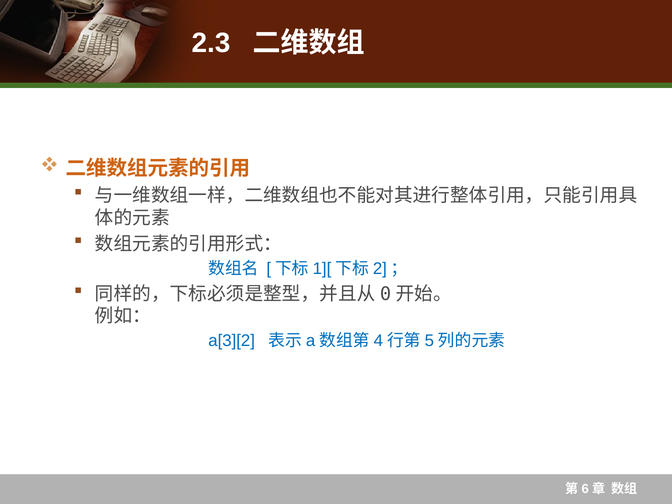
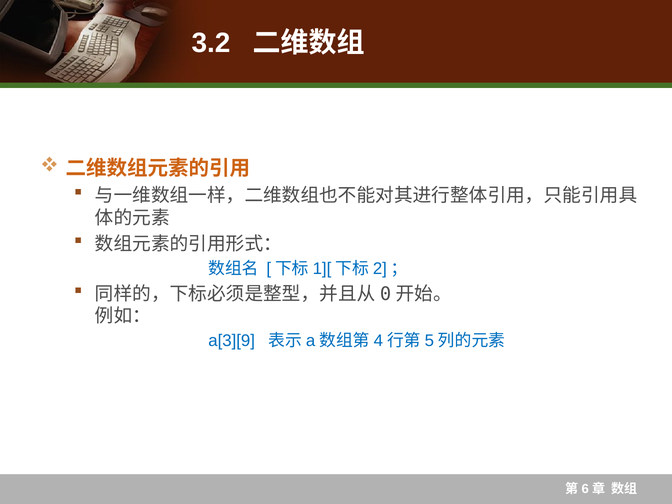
2.3: 2.3 -> 3.2
a[3][2: a[3][2 -> a[3][9
